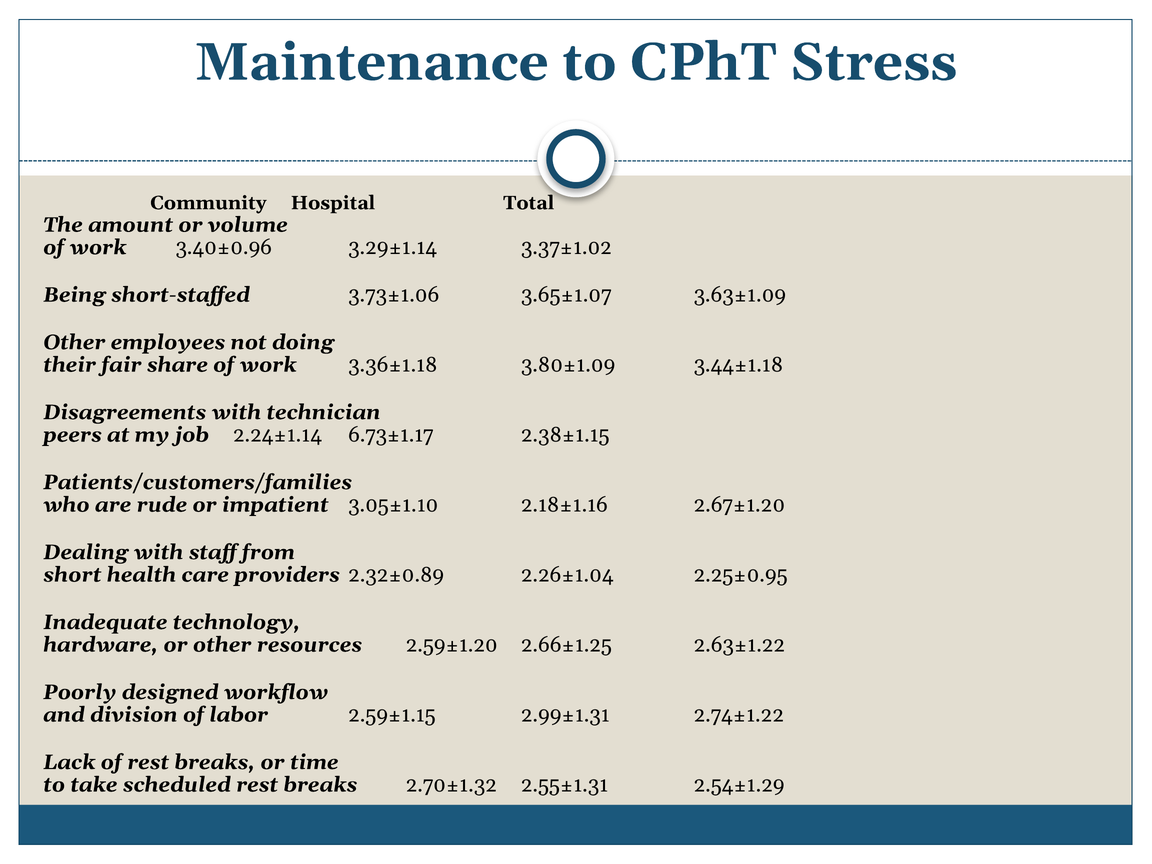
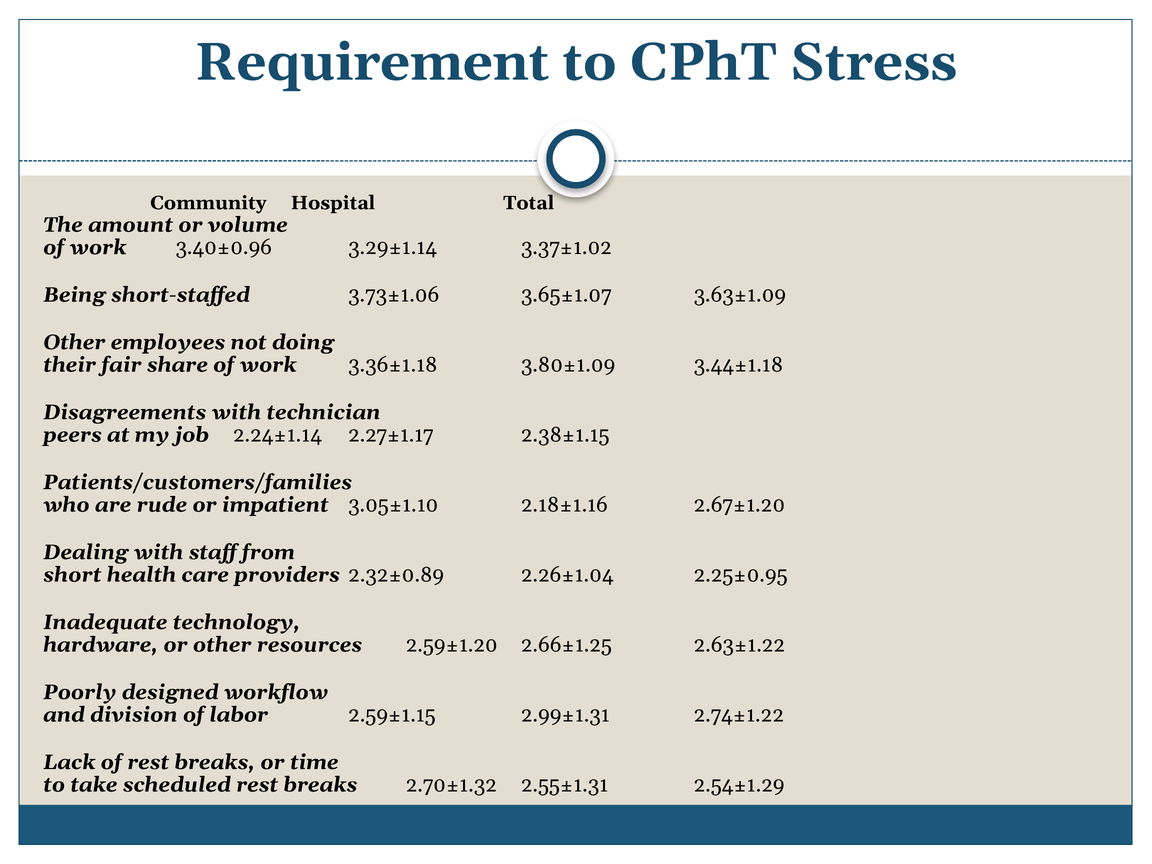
Maintenance: Maintenance -> Requirement
6.73±1.17: 6.73±1.17 -> 2.27±1.17
